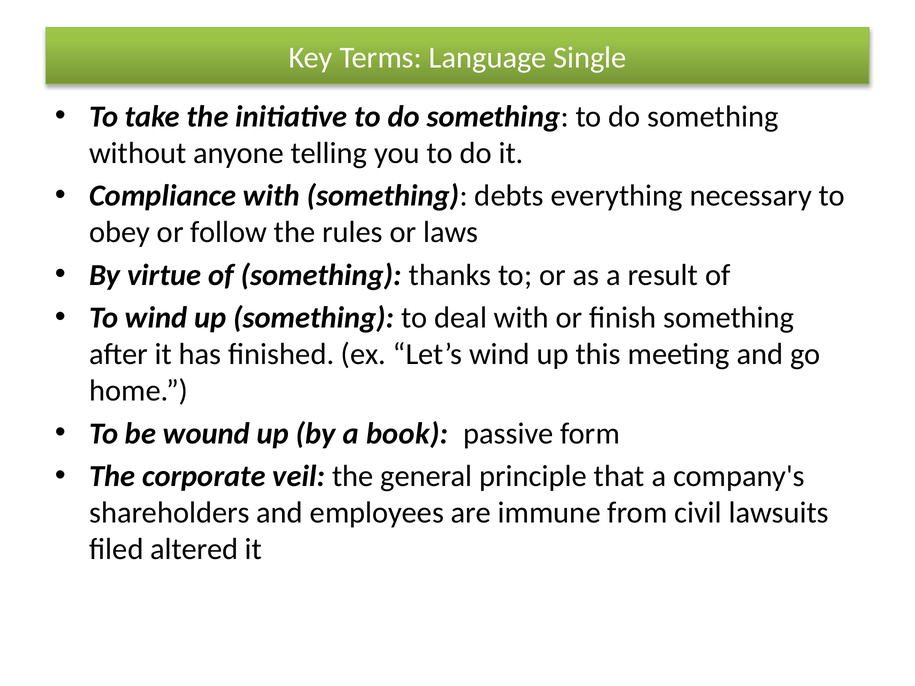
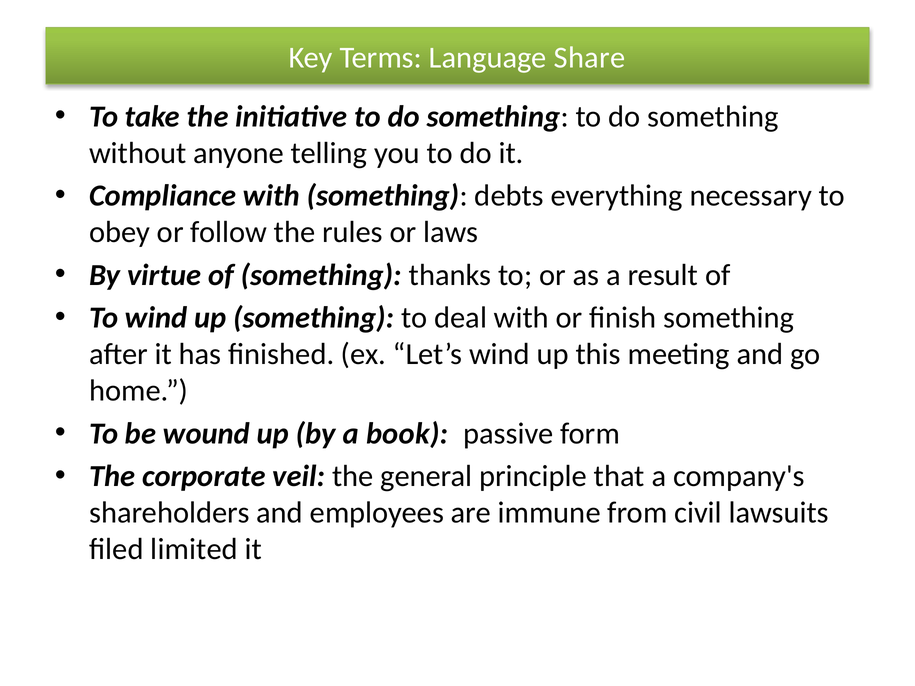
Single: Single -> Share
altered: altered -> limited
